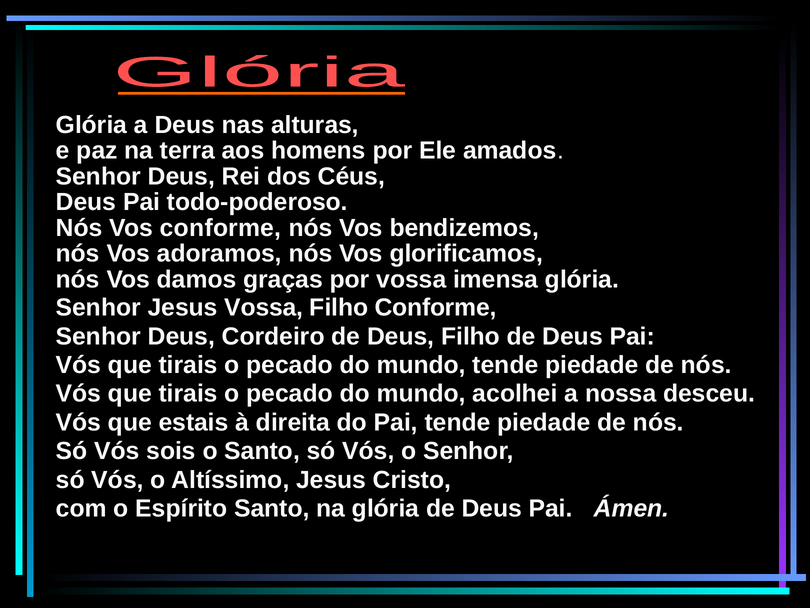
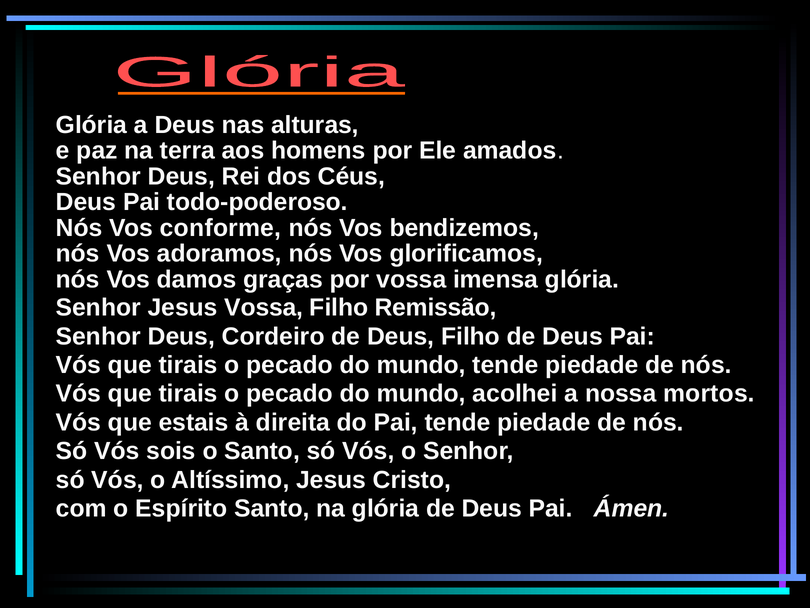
Filho Conforme: Conforme -> Remissão
desceu: desceu -> mortos
